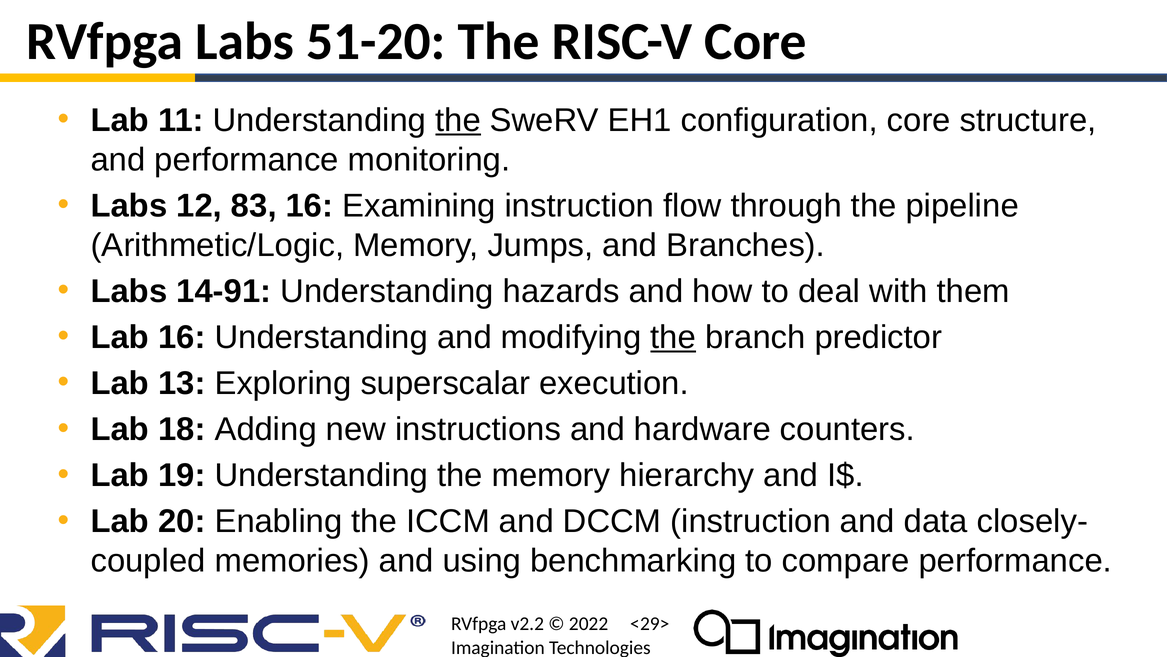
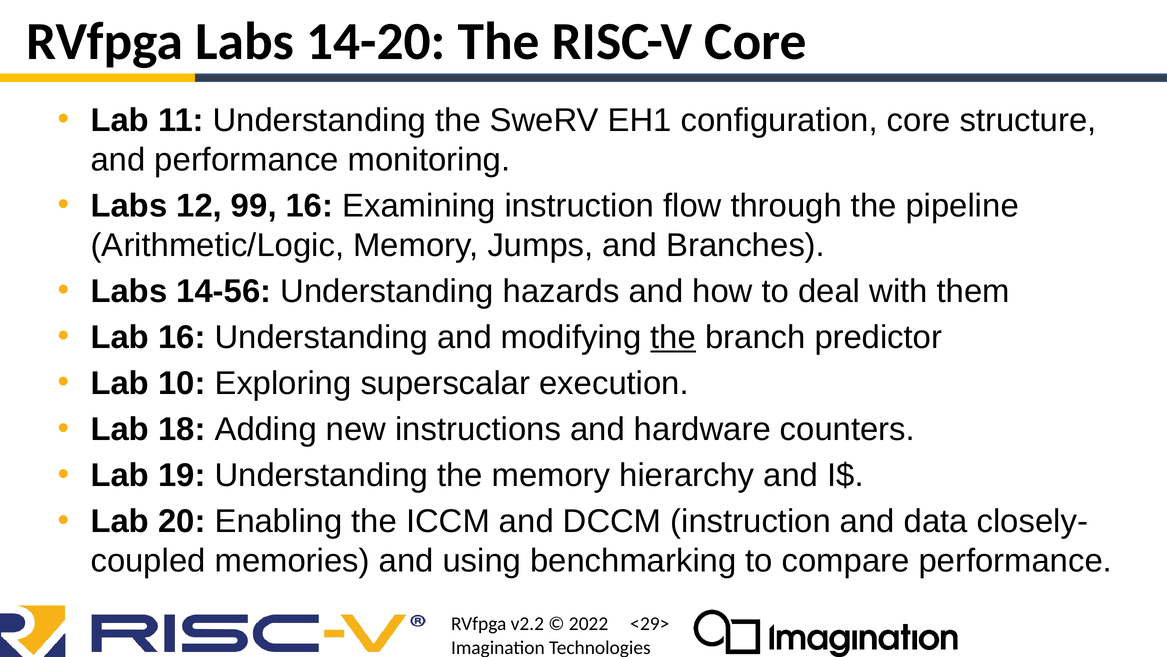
51-20: 51-20 -> 14-20
the at (458, 120) underline: present -> none
83: 83 -> 99
14-91: 14-91 -> 14-56
13: 13 -> 10
